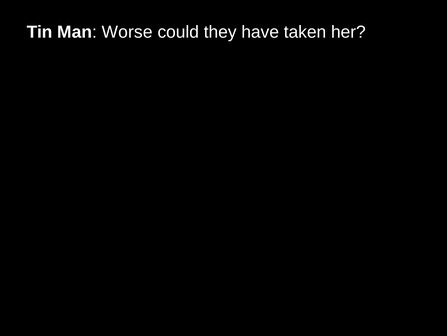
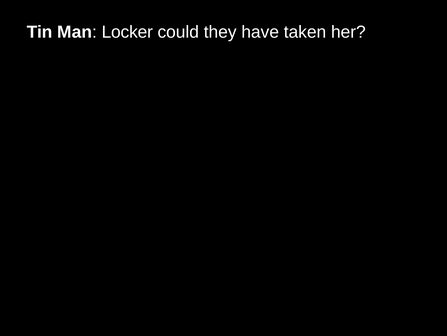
Worse: Worse -> Locker
